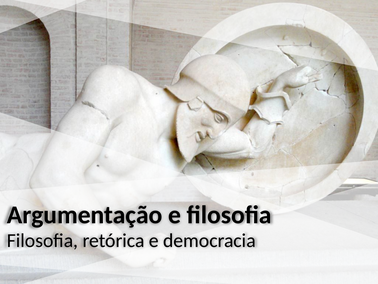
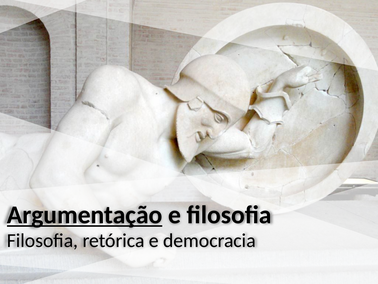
Argumentação underline: none -> present
